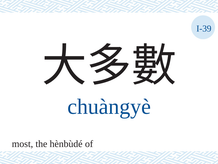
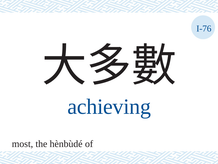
I-39: I-39 -> I-76
chuàngyè: chuàngyè -> achieving
